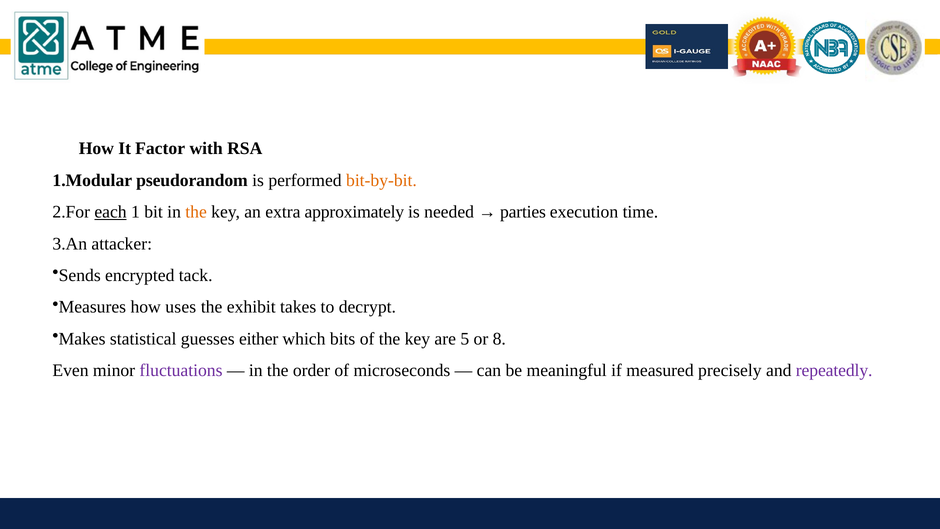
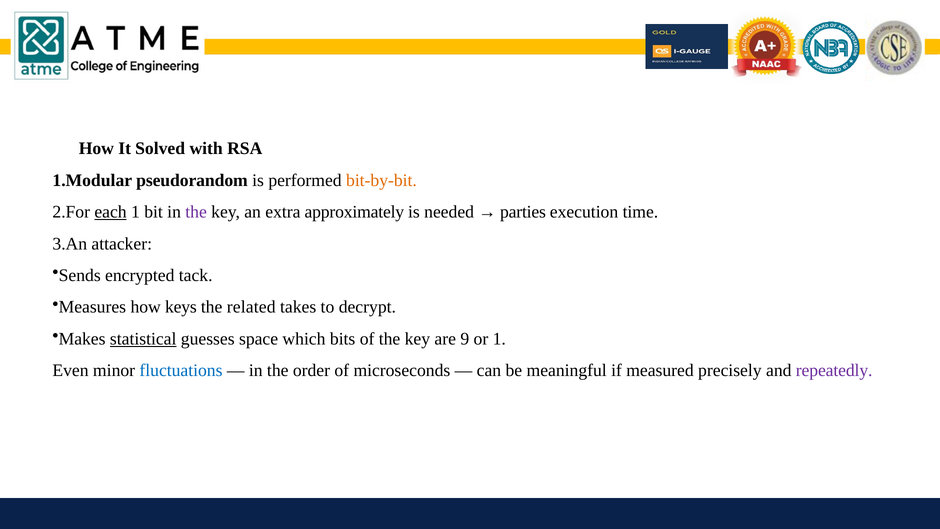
Factor: Factor -> Solved
the at (196, 212) colour: orange -> purple
uses: uses -> keys
exhibit: exhibit -> related
statistical underline: none -> present
either: either -> space
5: 5 -> 9
or 8: 8 -> 1
fluctuations colour: purple -> blue
